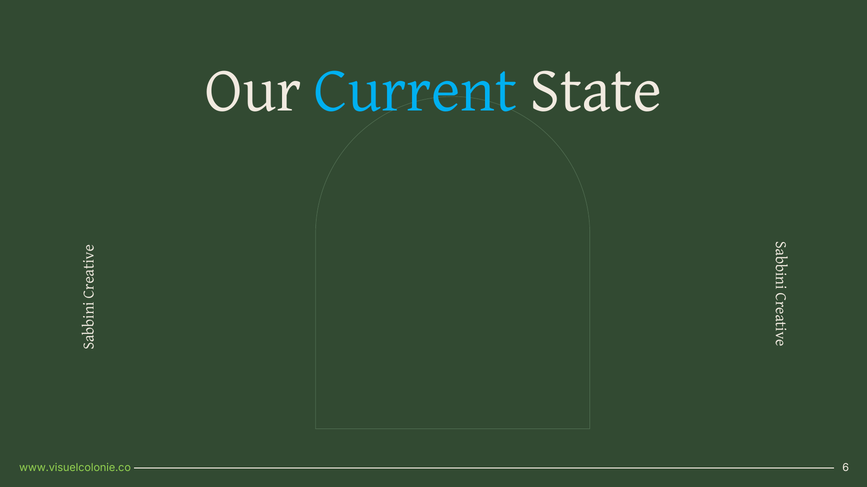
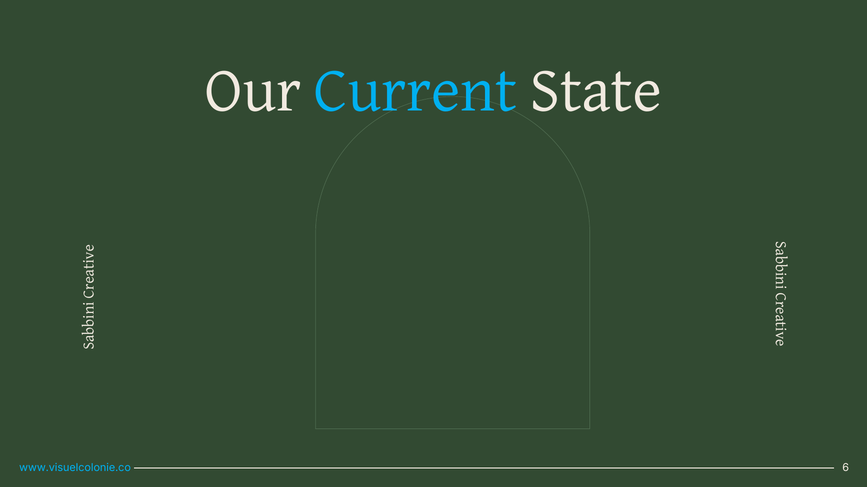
www.visuelcolonie.co colour: light green -> light blue
